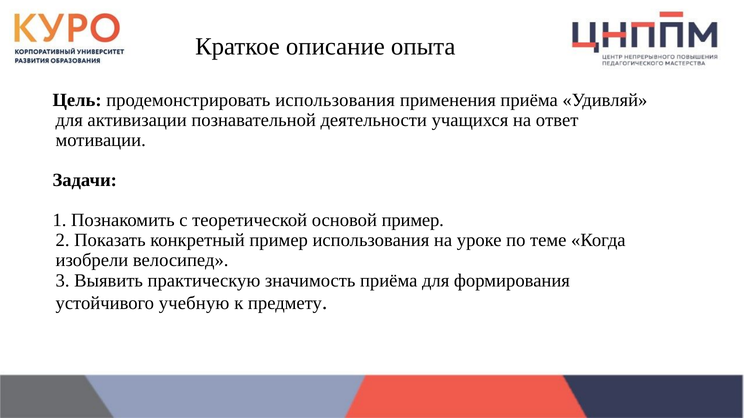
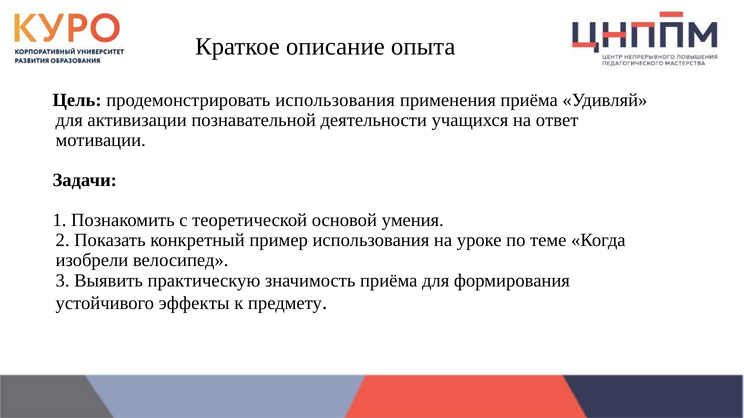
основой пример: пример -> умения
учебную: учебную -> эффекты
